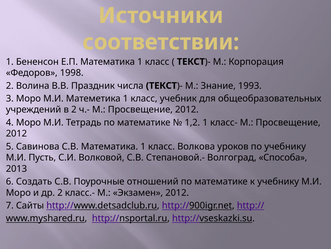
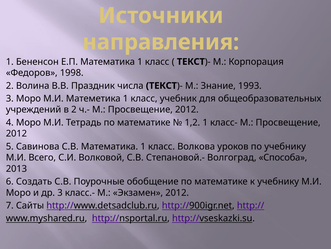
соответствии: соответствии -> направления
Пусть: Пусть -> Всего
отношений: отношений -> обобщение
др 2: 2 -> 3
